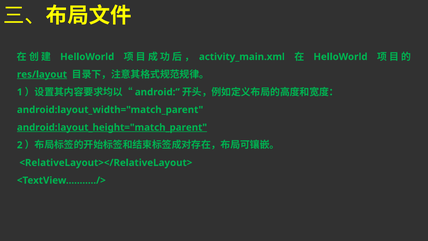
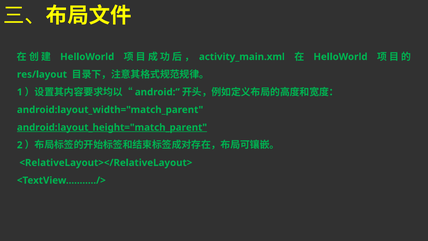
res/layout underline: present -> none
